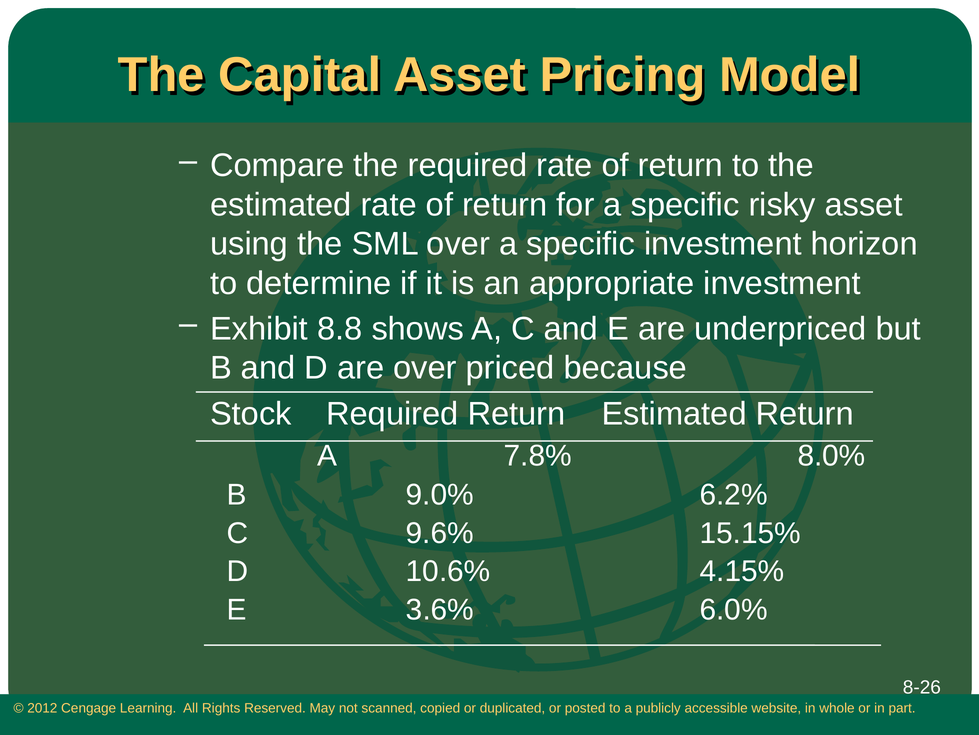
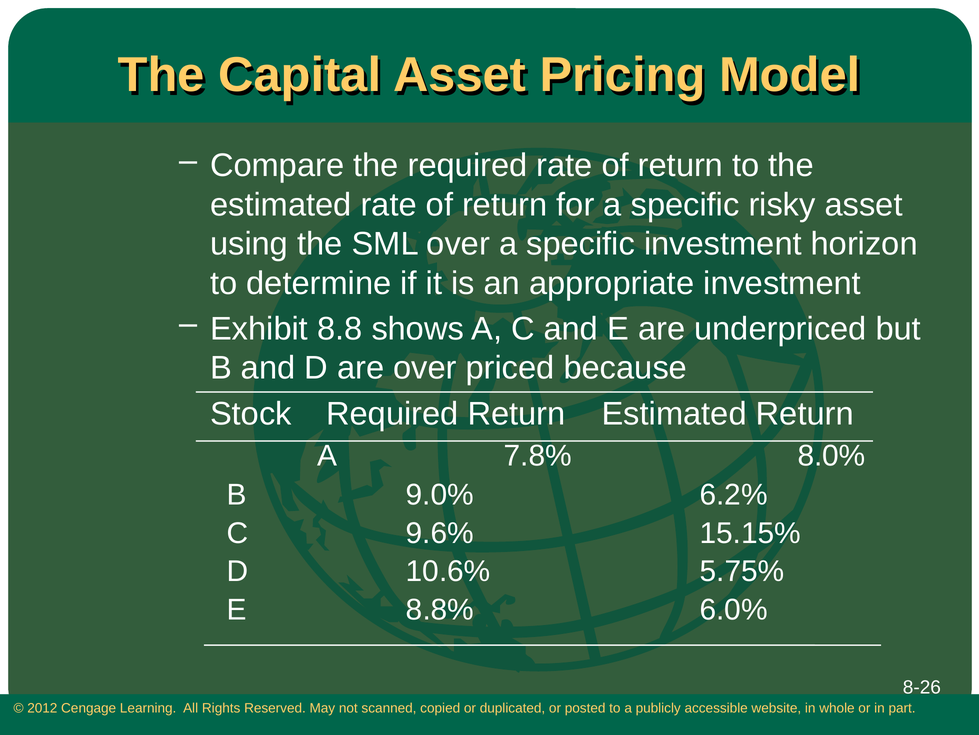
4.15%: 4.15% -> 5.75%
3.6%: 3.6% -> 8.8%
